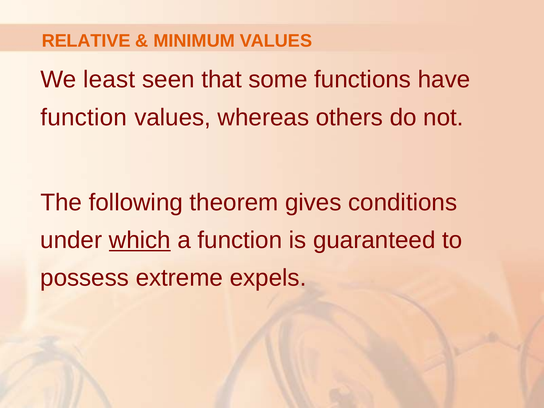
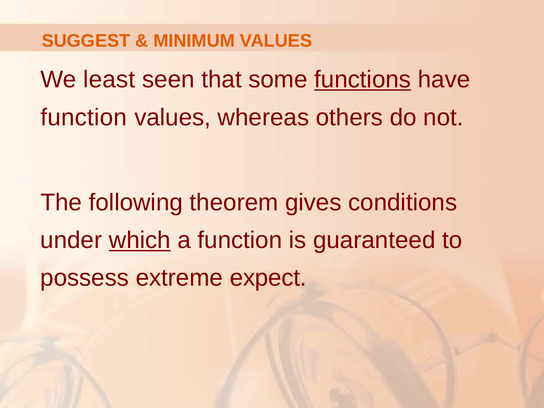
RELATIVE: RELATIVE -> SUGGEST
functions underline: none -> present
expels: expels -> expect
